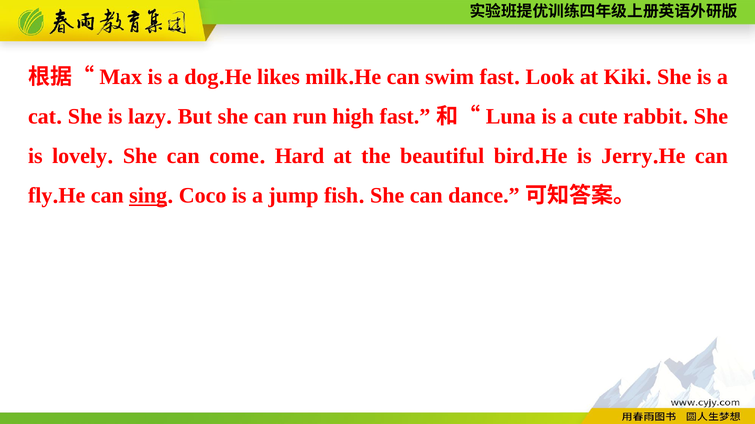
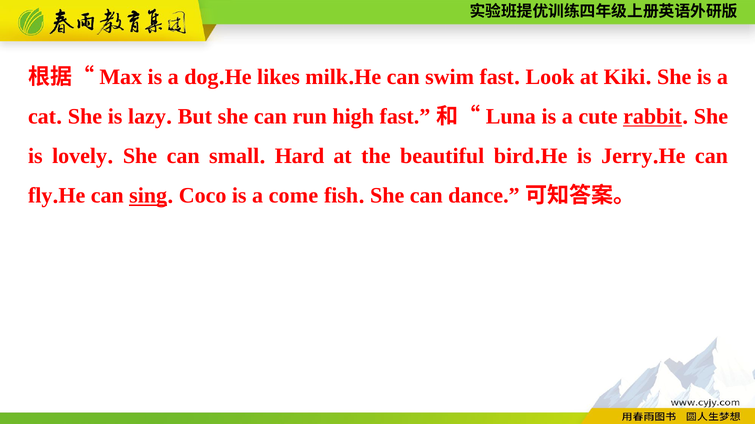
rabbit underline: none -> present
come: come -> small
jump: jump -> come
